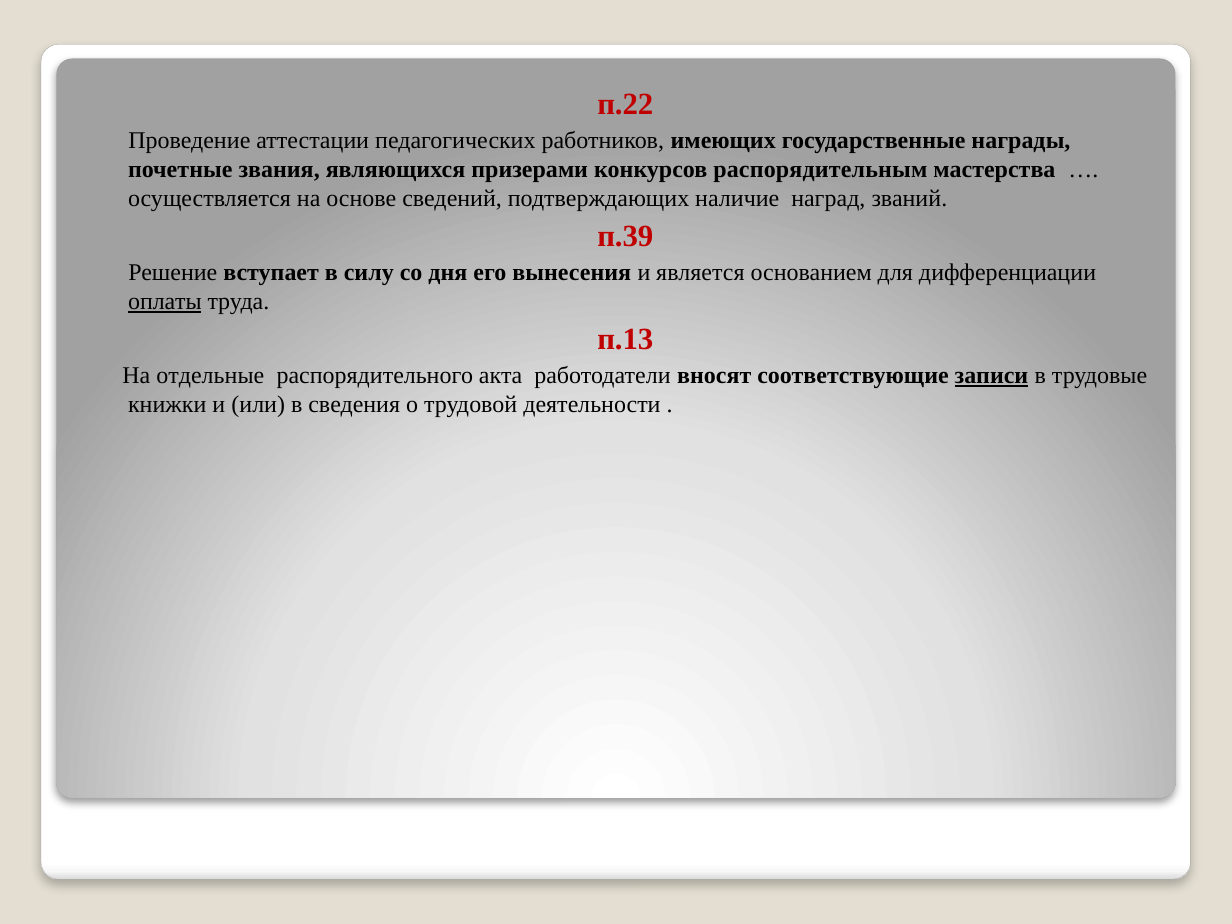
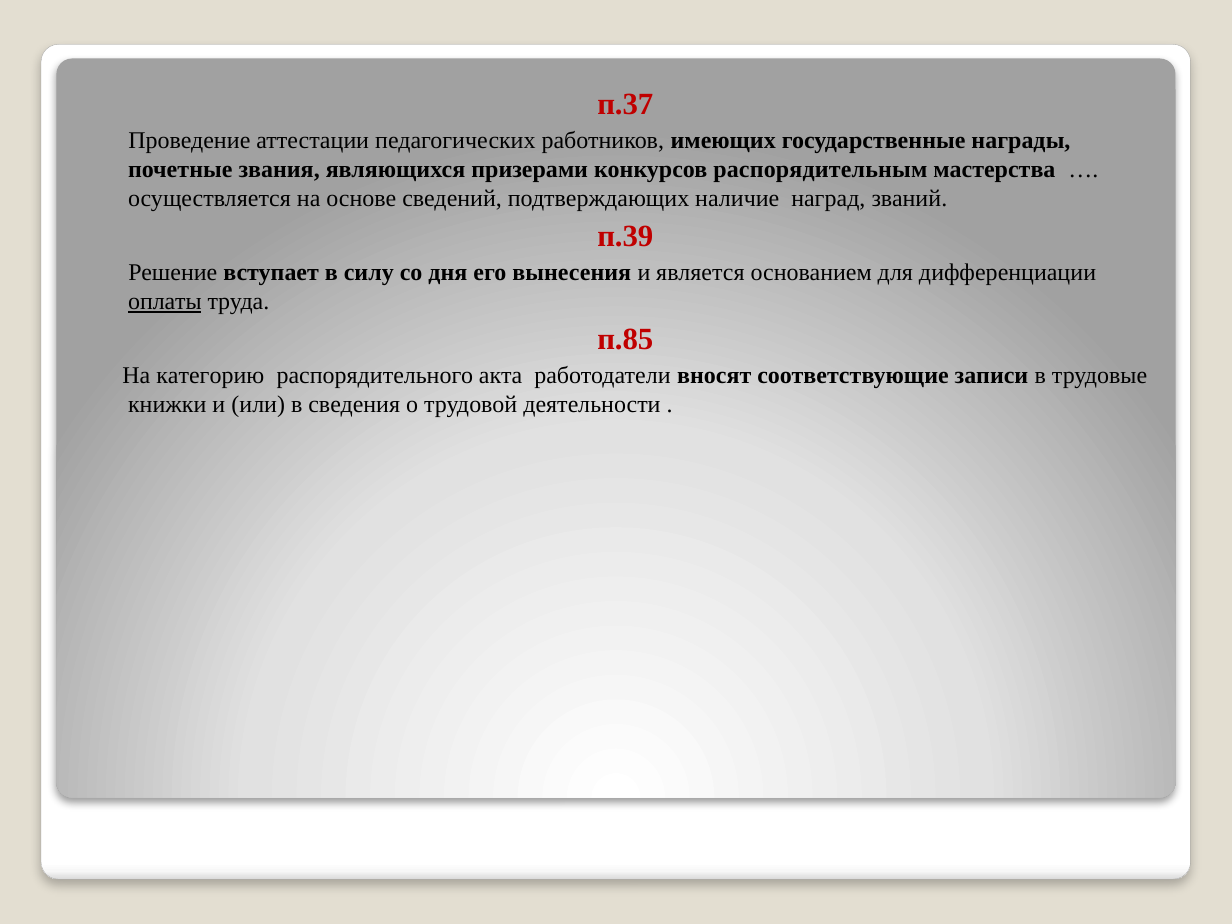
п.22: п.22 -> п.37
п.13: п.13 -> п.85
отдельные: отдельные -> категорию
записи underline: present -> none
